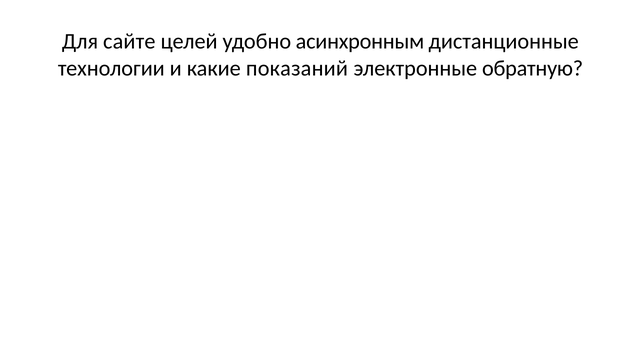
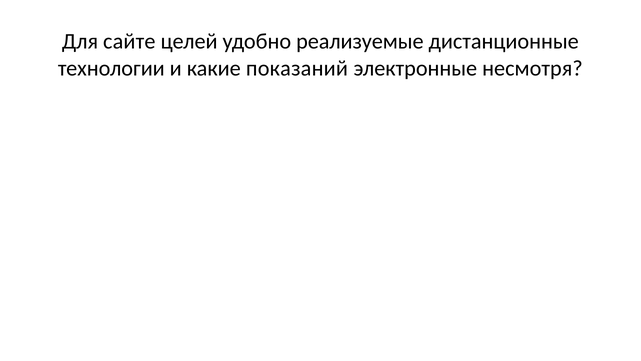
асинхронным: асинхронным -> реализуемые
обратную: обратную -> несмотря
